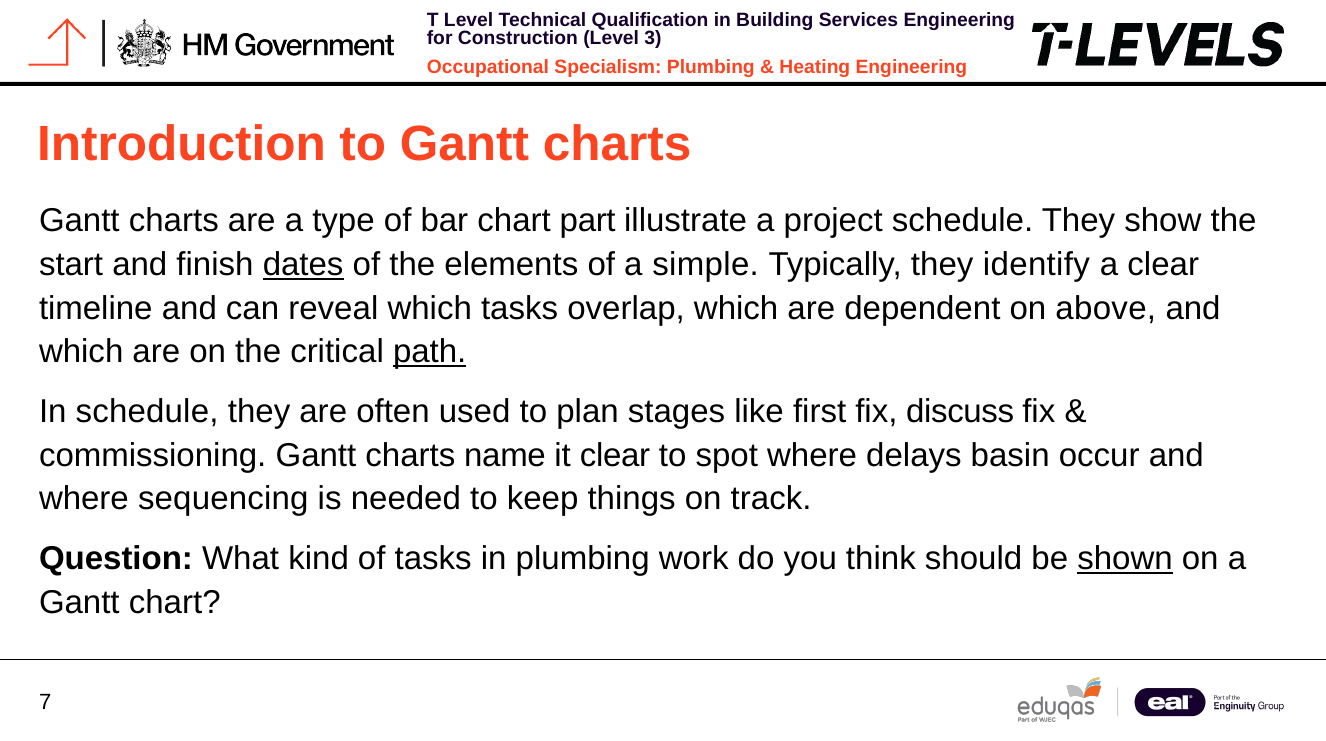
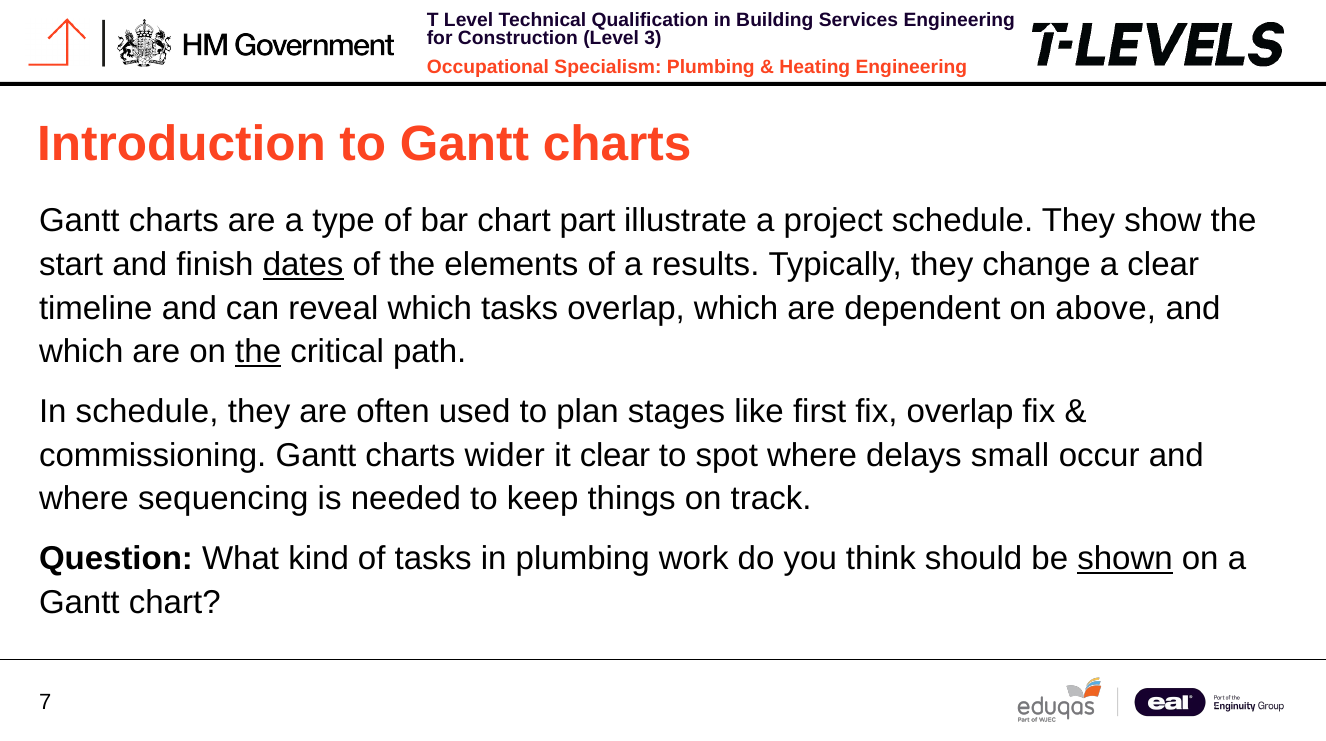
simple: simple -> results
identify: identify -> change
the at (258, 352) underline: none -> present
path underline: present -> none
fix discuss: discuss -> overlap
name: name -> wider
basin: basin -> small
